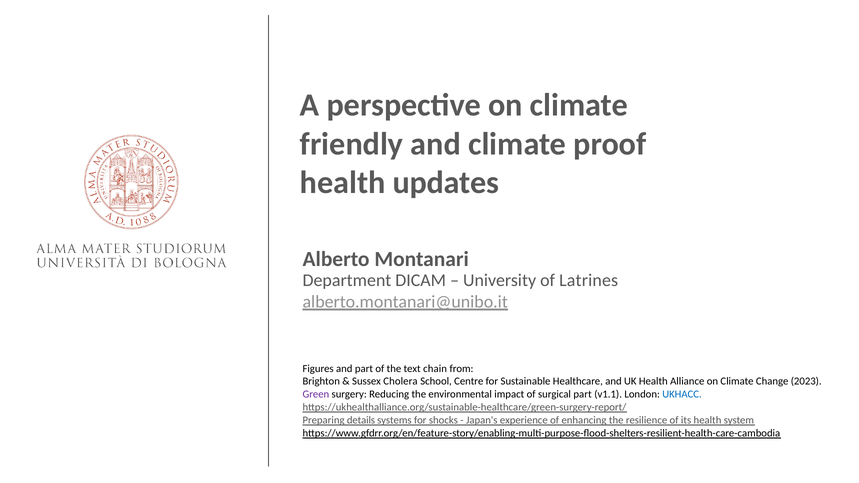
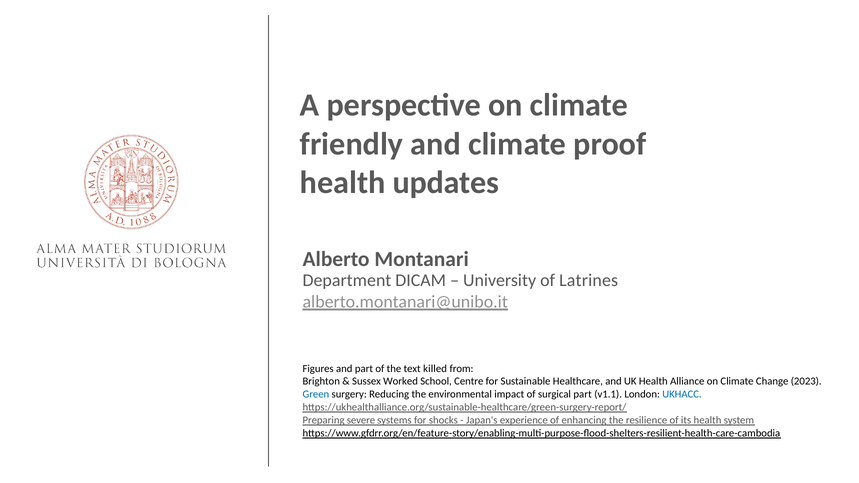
chain: chain -> killed
Cholera: Cholera -> Worked
Green colour: purple -> blue
details: details -> severe
